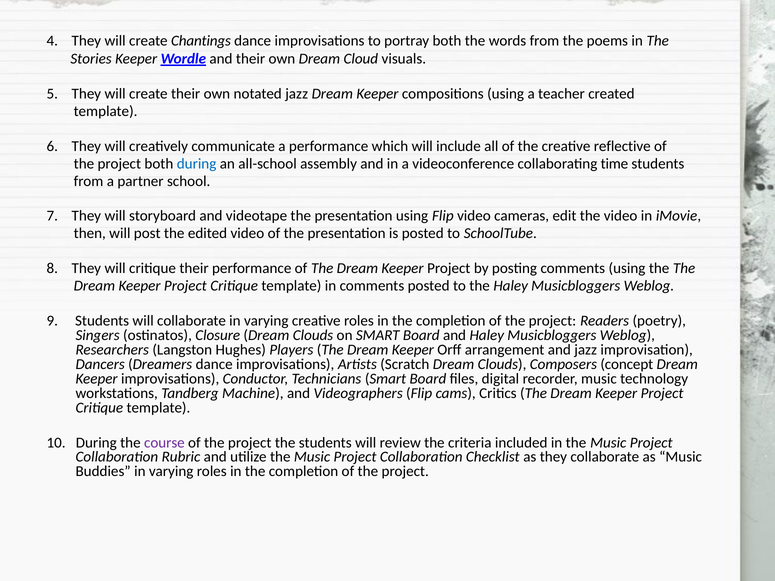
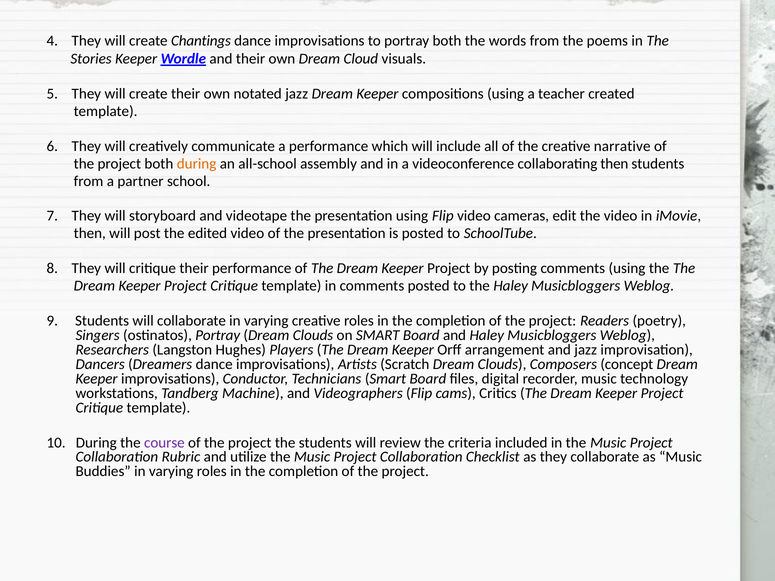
reflective: reflective -> narrative
during at (197, 164) colour: blue -> orange
collaborating time: time -> then
ostinatos Closure: Closure -> Portray
